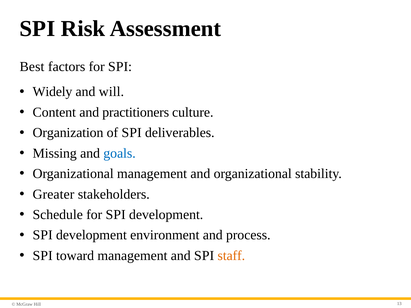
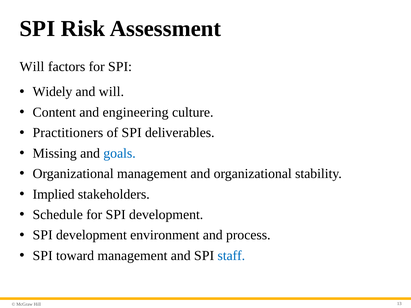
Best at (32, 67): Best -> Will
practitioners: practitioners -> engineering
Organization: Organization -> Practitioners
Greater: Greater -> Implied
staff colour: orange -> blue
